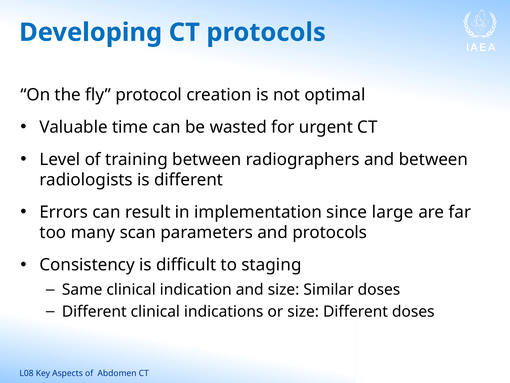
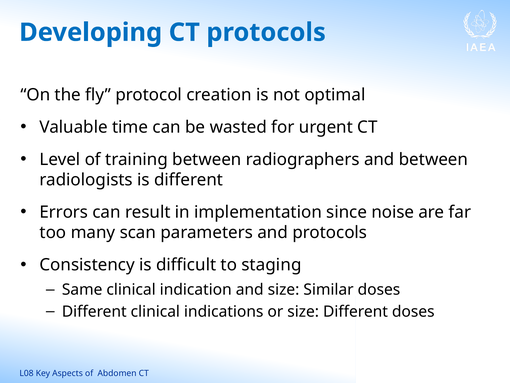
large: large -> noise
